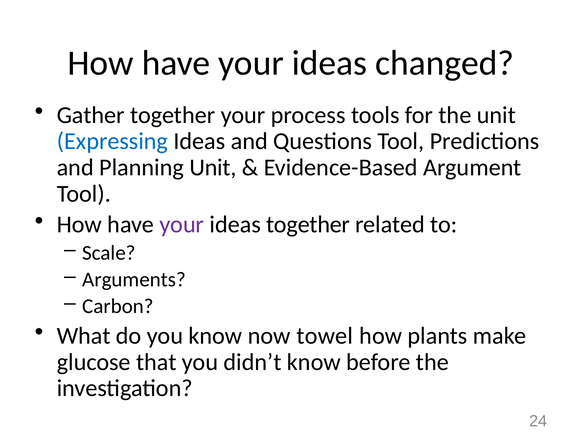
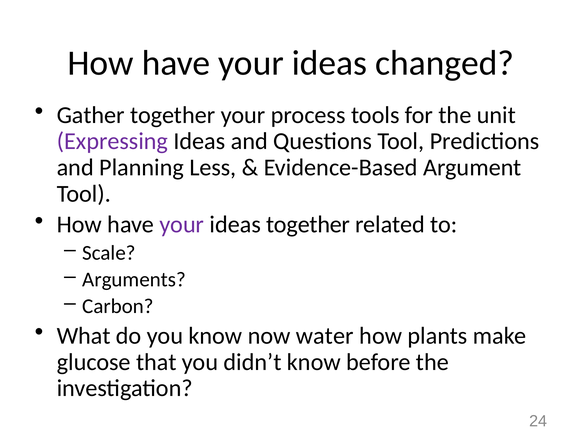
Expressing colour: blue -> purple
Planning Unit: Unit -> Less
towel: towel -> water
